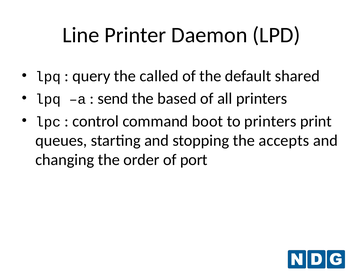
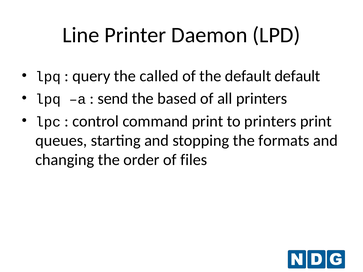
default shared: shared -> default
command boot: boot -> print
accepts: accepts -> formats
port: port -> files
